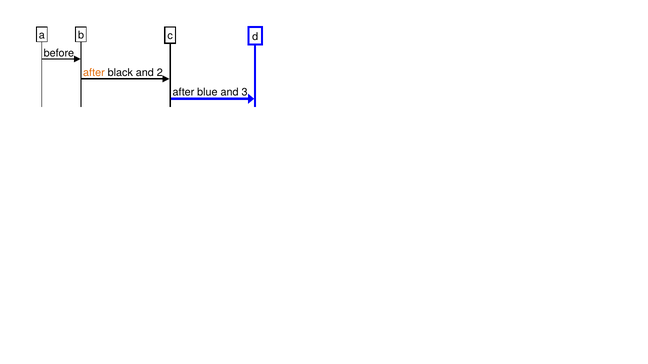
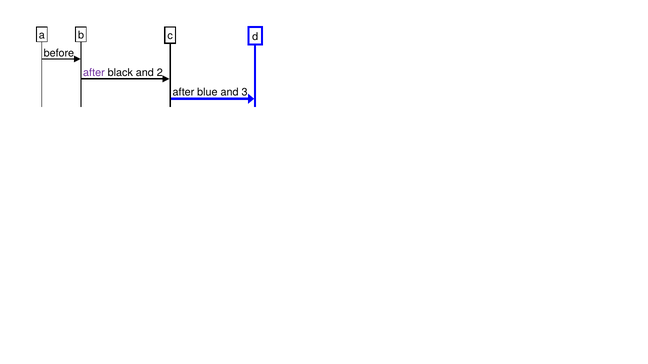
after at (94, 73) colour: orange -> purple
